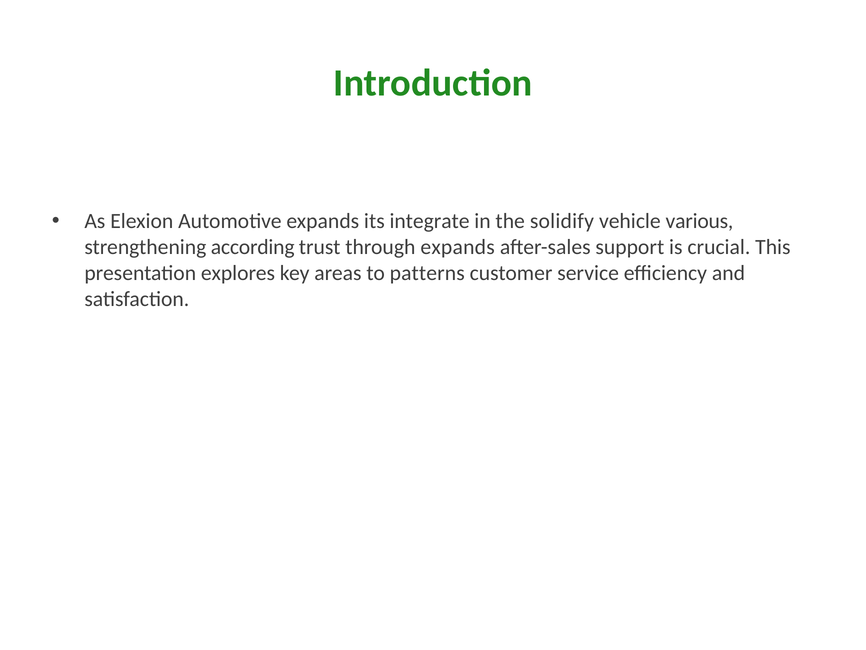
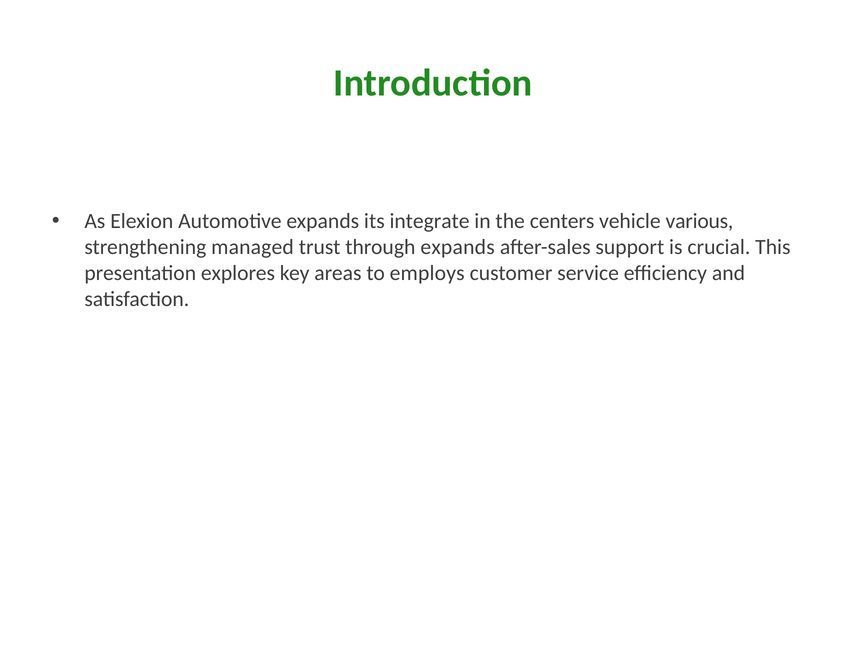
solidify: solidify -> centers
according: according -> managed
patterns: patterns -> employs
